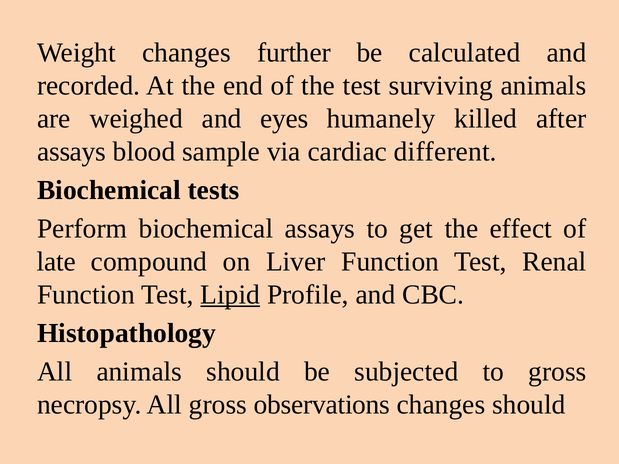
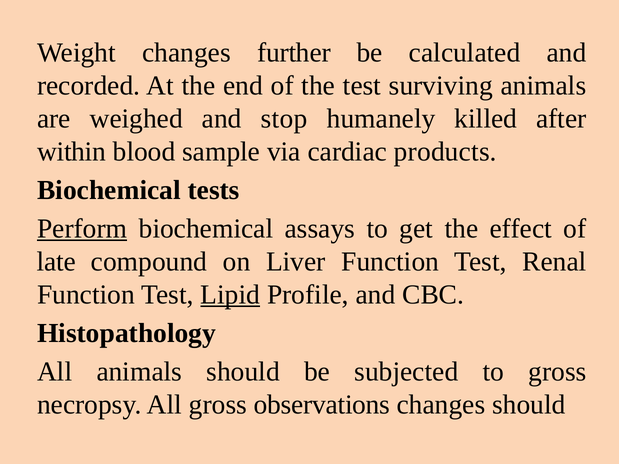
eyes: eyes -> stop
assays at (72, 152): assays -> within
different: different -> products
Perform underline: none -> present
